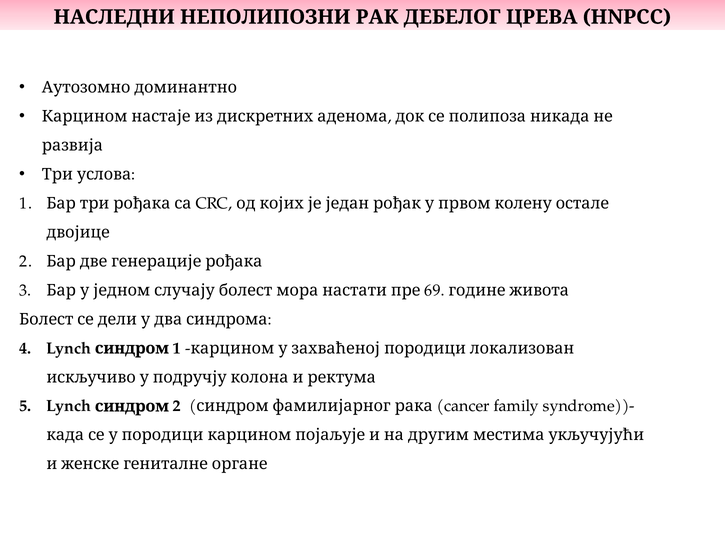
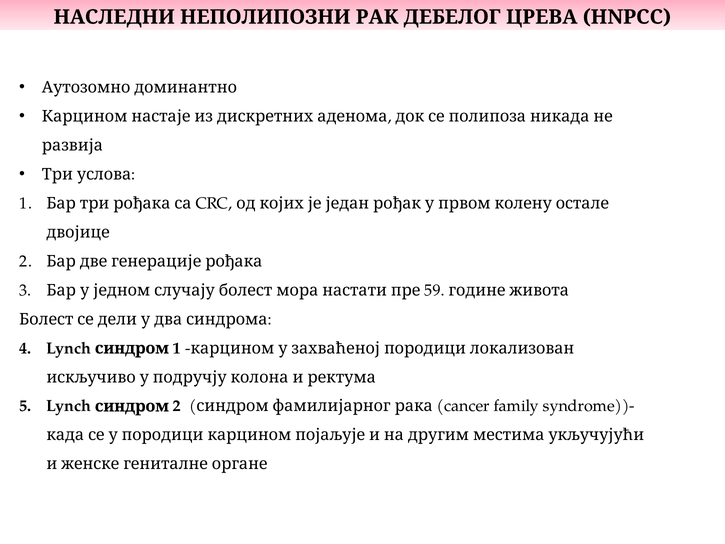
69: 69 -> 59
